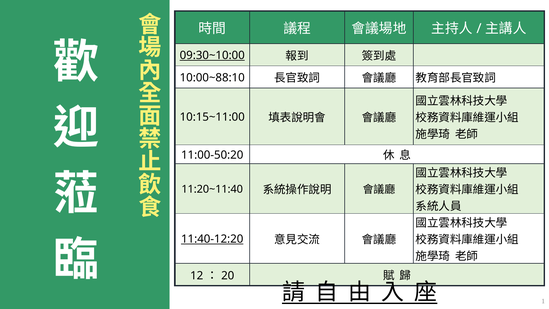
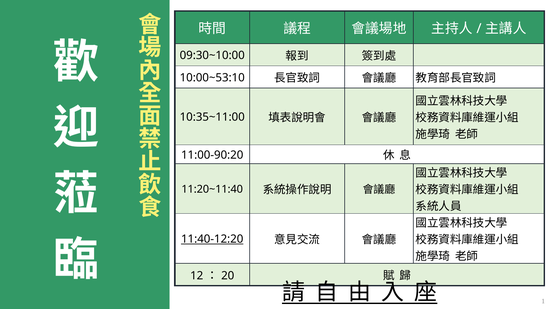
09:30~10:00 underline: present -> none
10:00~88:10: 10:00~88:10 -> 10:00~53:10
10:15~11:00: 10:15~11:00 -> 10:35~11:00
11:00-50:20: 11:00-50:20 -> 11:00-90:20
